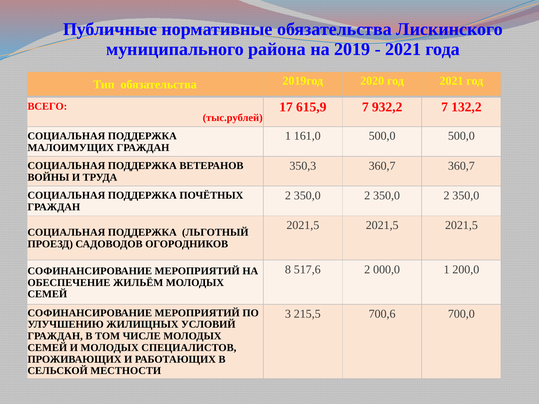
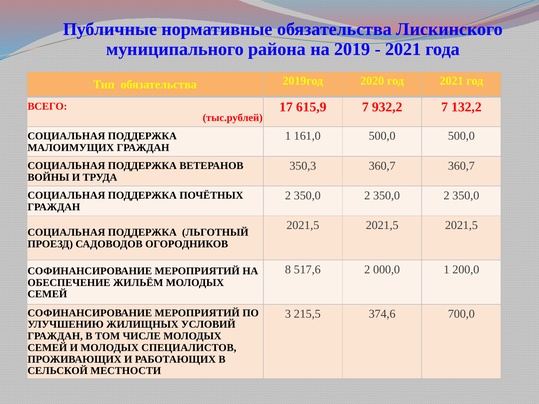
700,6: 700,6 -> 374,6
